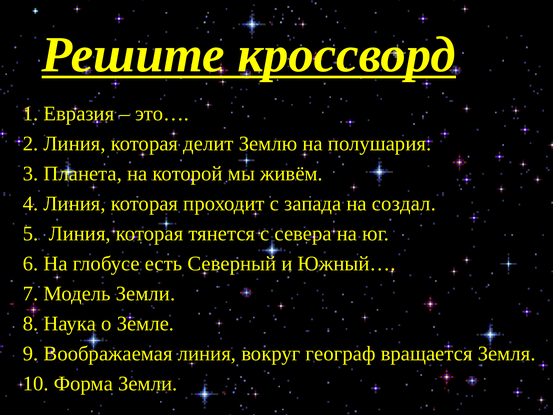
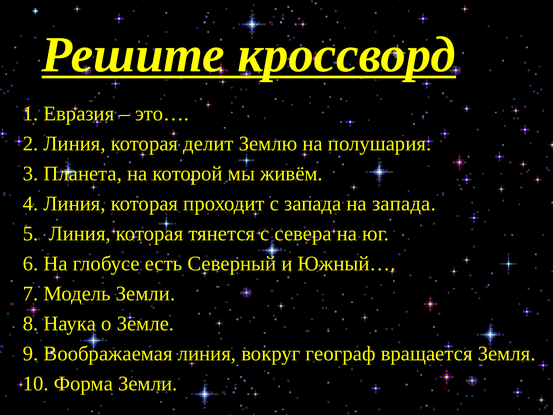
на создал: создал -> запада
